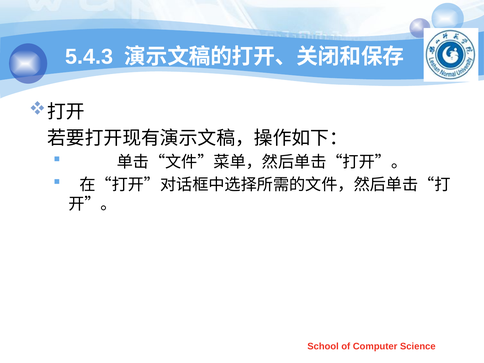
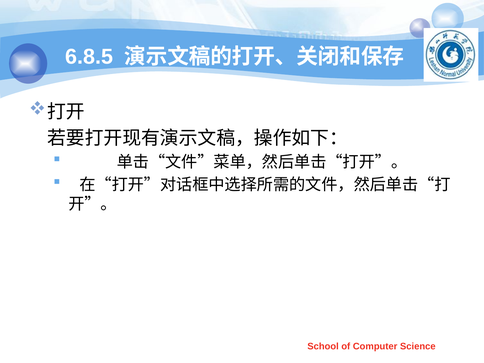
5.4.3: 5.4.3 -> 6.8.5
